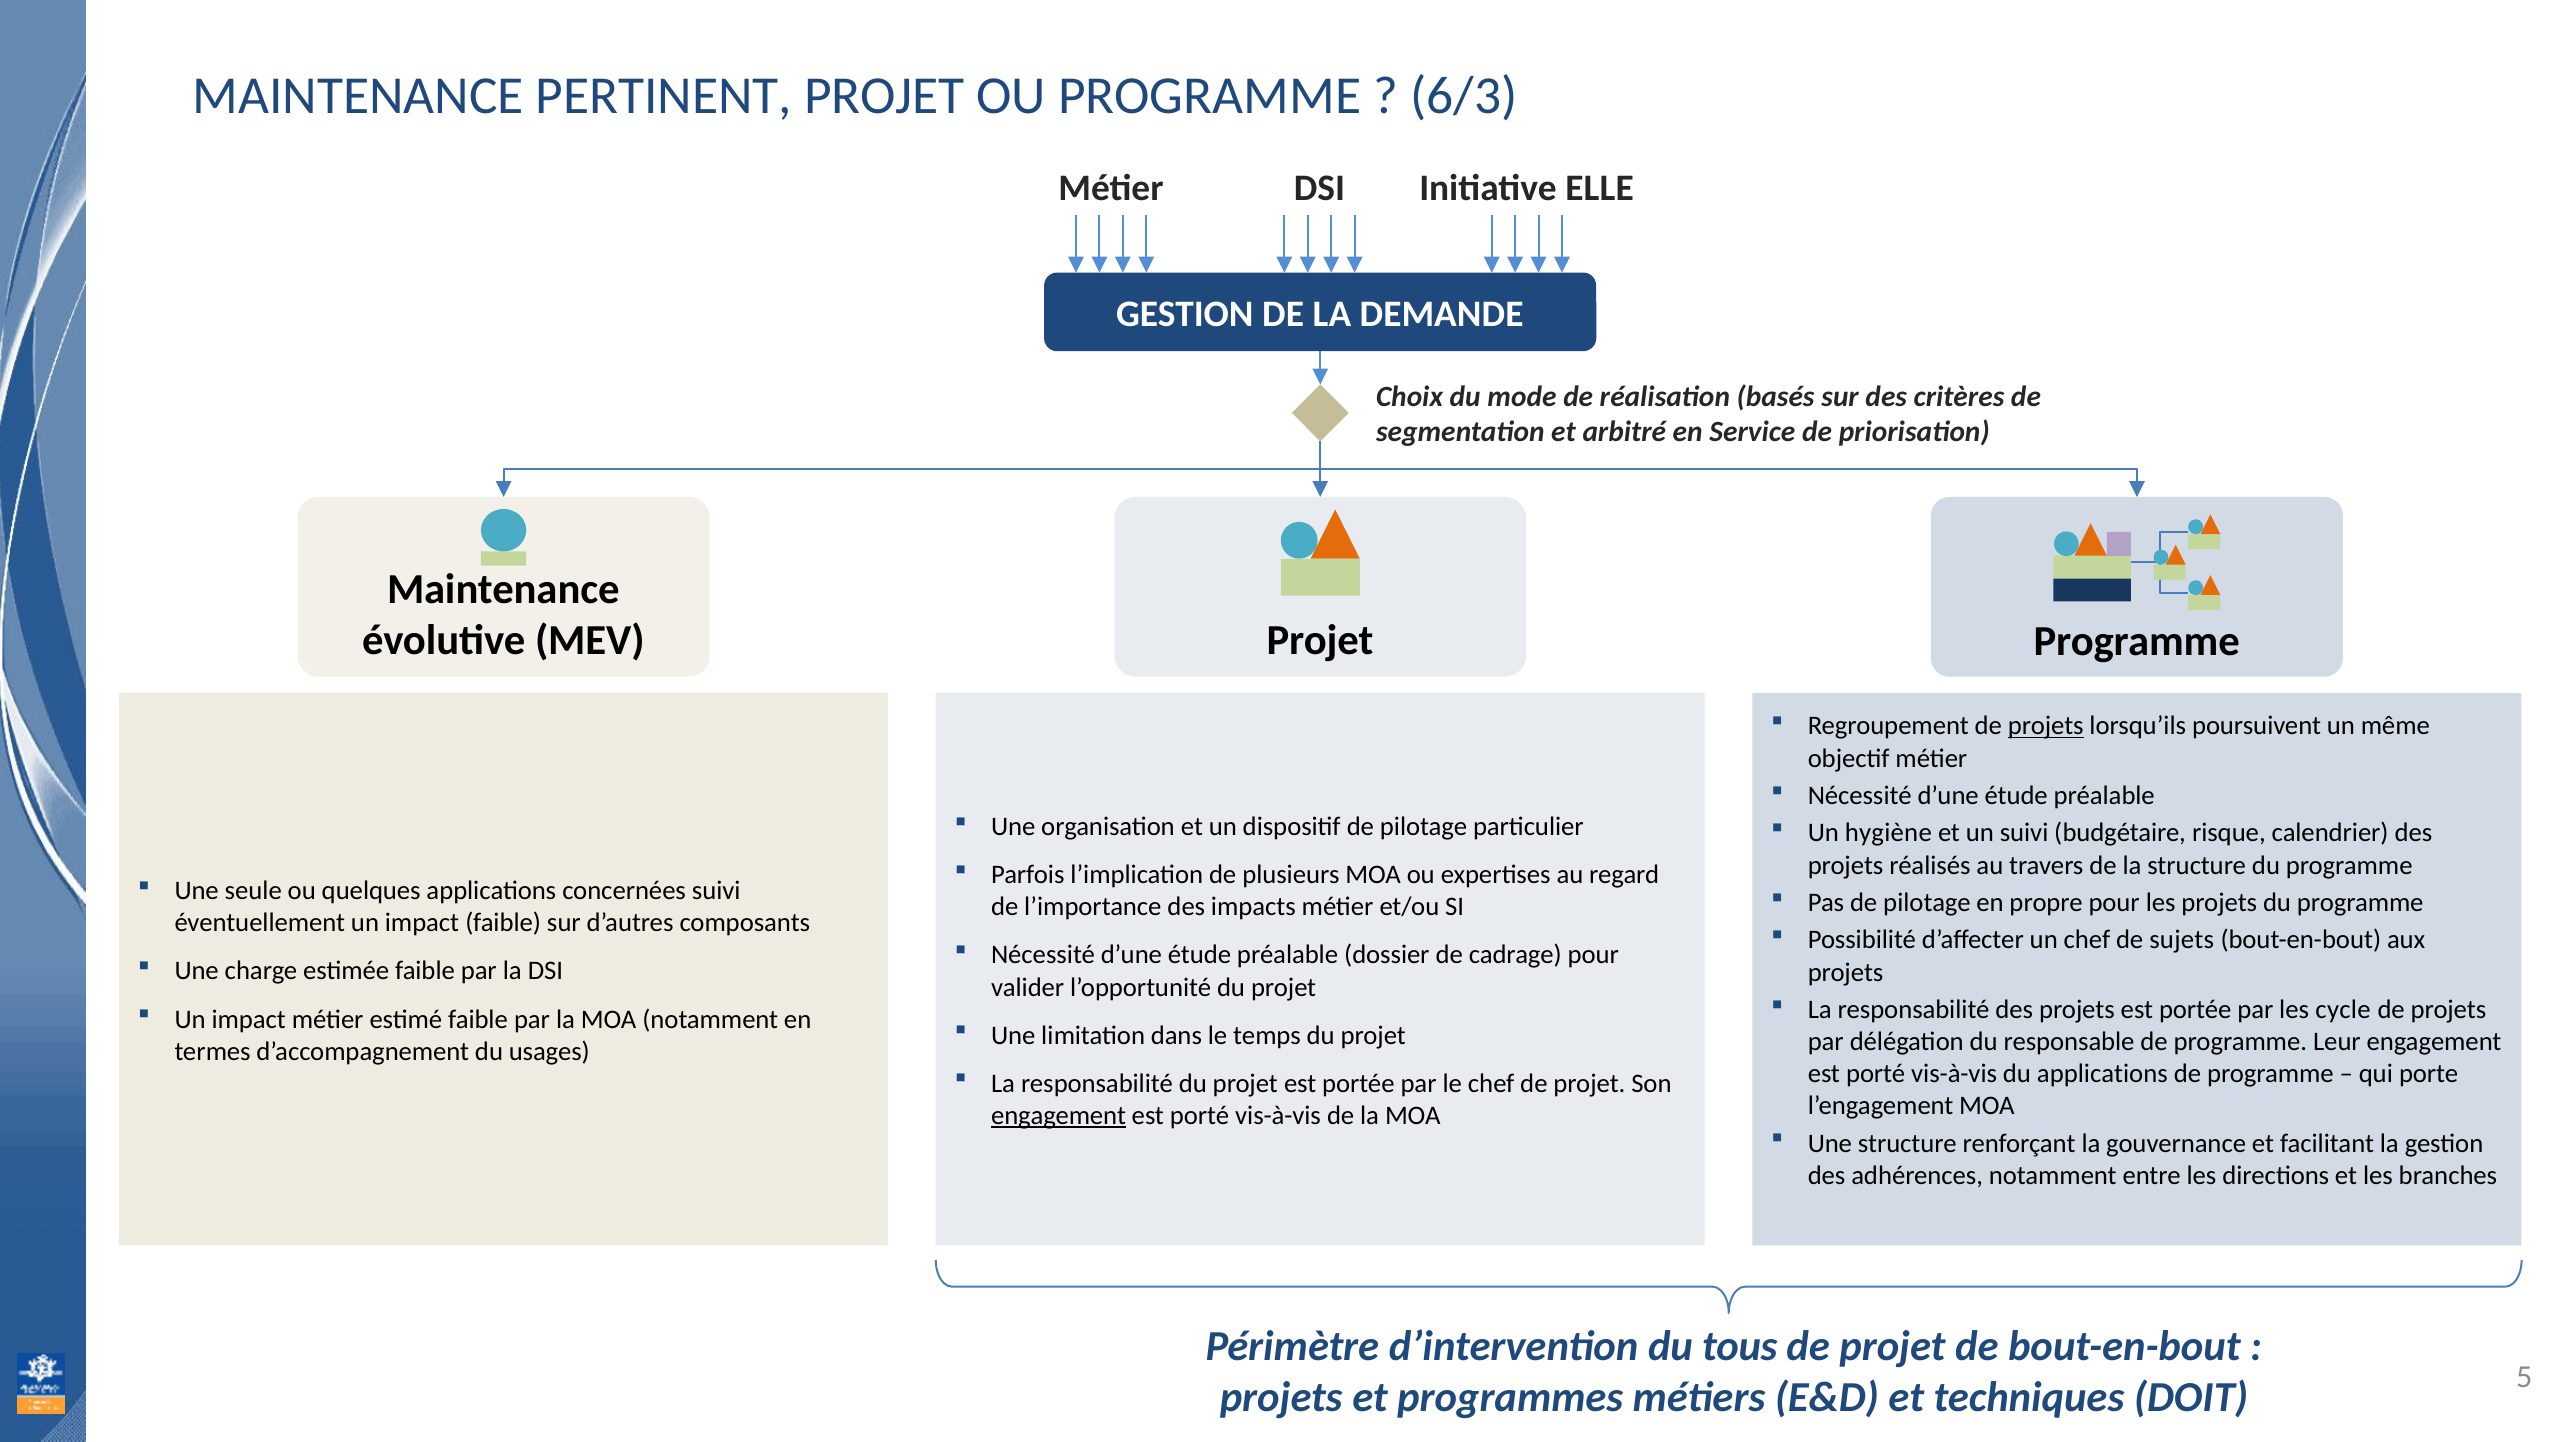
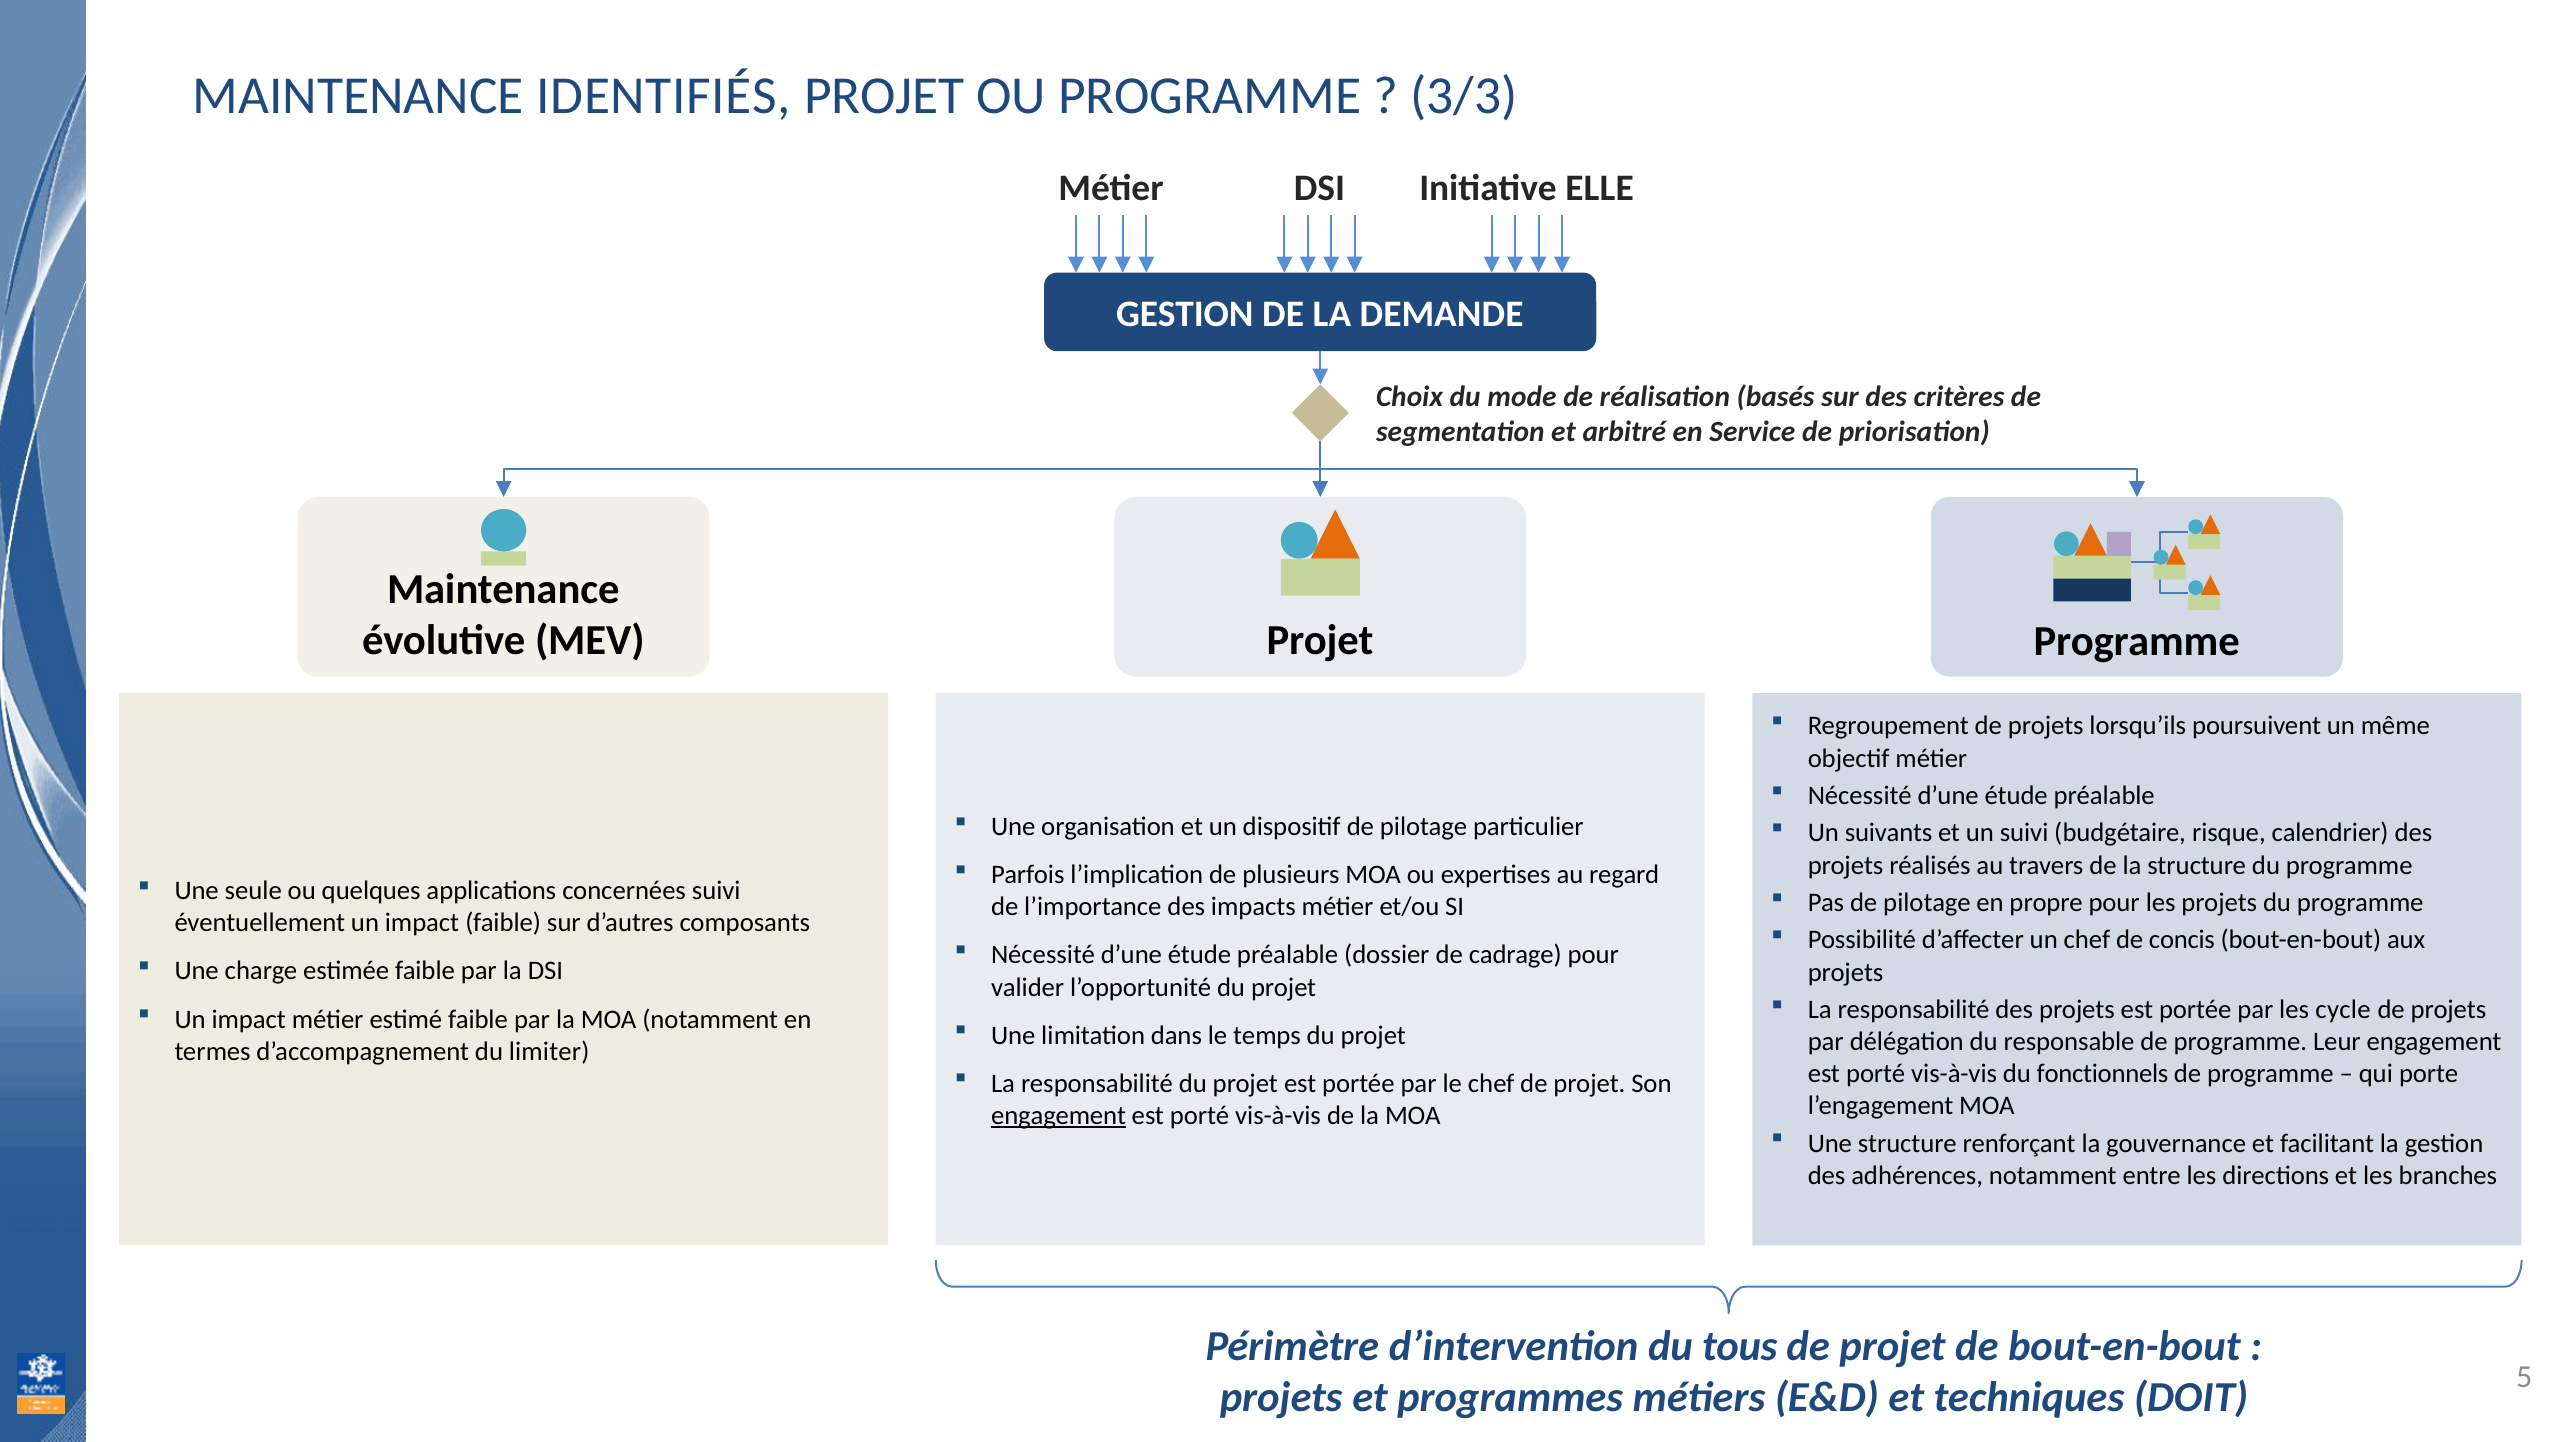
PERTINENT: PERTINENT -> IDENTIFIÉS
6/3: 6/3 -> 3/3
projets at (2046, 726) underline: present -> none
hygiène: hygiène -> suivants
sujets: sujets -> concis
usages: usages -> limiter
du applications: applications -> fonctionnels
